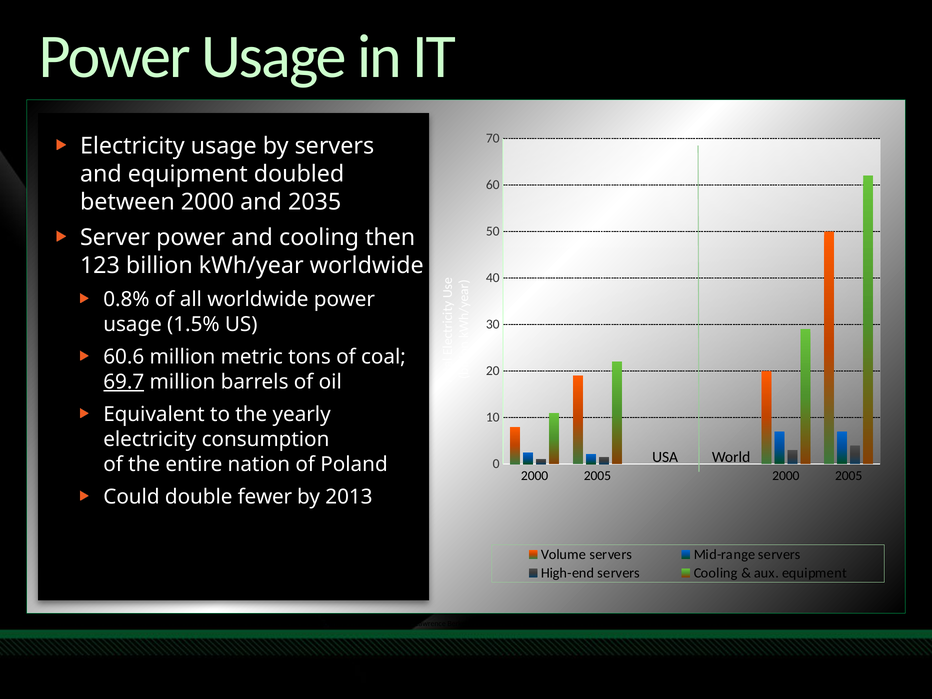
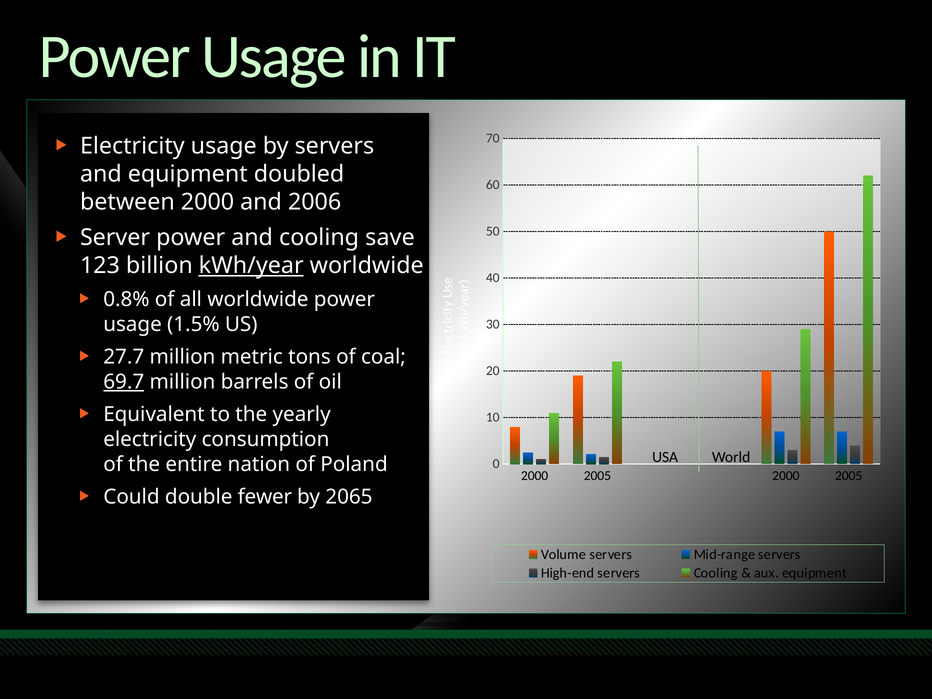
2035: 2035 -> 2006
then: then -> save
kWh/year underline: none -> present
60.6: 60.6 -> 27.7
2013: 2013 -> 2065
